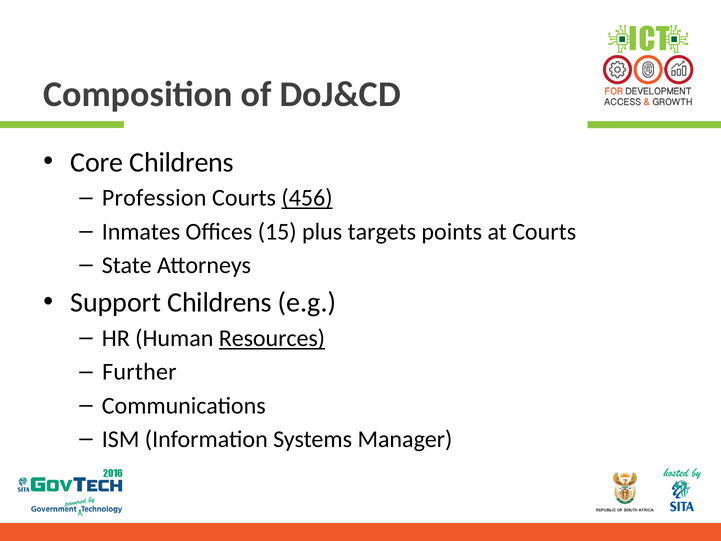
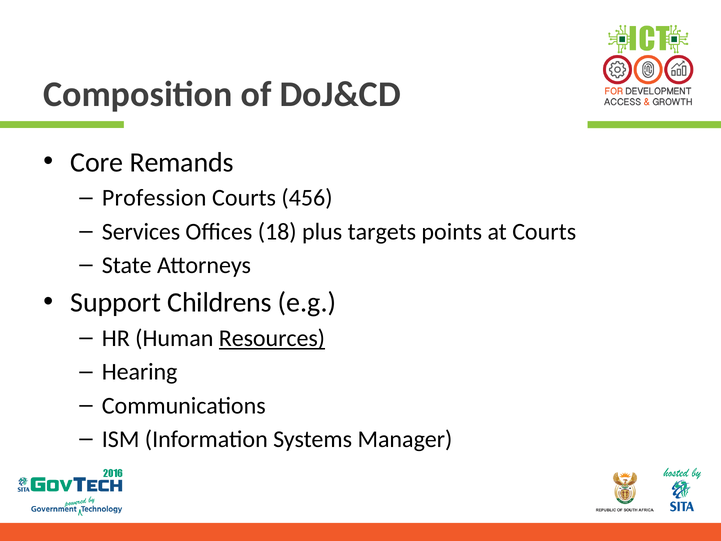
Core Childrens: Childrens -> Remands
456 underline: present -> none
Inmates: Inmates -> Services
15: 15 -> 18
Further: Further -> Hearing
